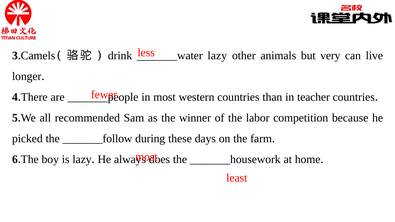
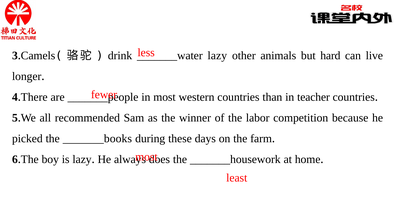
very: very -> hard
_______follow: _______follow -> _______books
